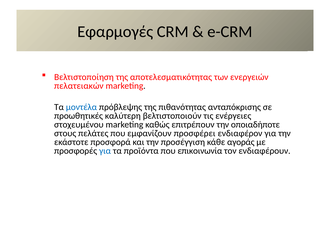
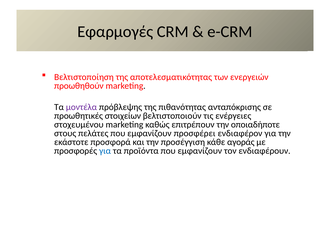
πελατειακών: πελατειακών -> προωθηθούν
μοντέλα colour: blue -> purple
καλύτερη: καλύτερη -> στοιχείων
προϊόντα που επικοινωνία: επικοινωνία -> εμφανίζουν
